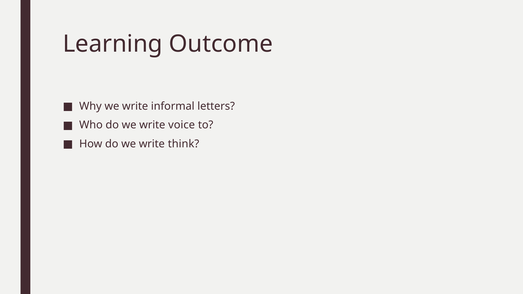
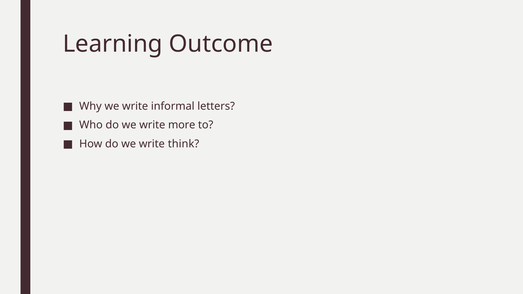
voice: voice -> more
